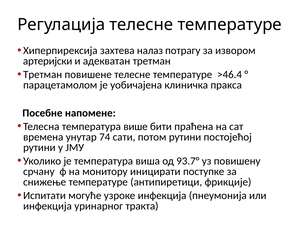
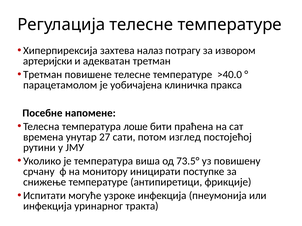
>46.4: >46.4 -> >40.0
више: више -> лоше
74: 74 -> 27
потом рутини: рутини -> изглед
93.7°: 93.7° -> 73.5°
